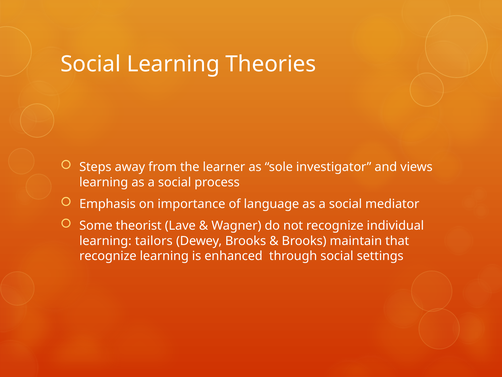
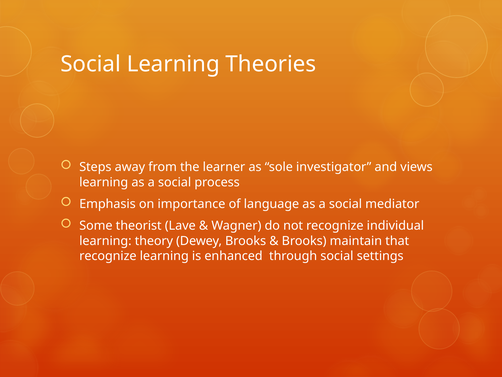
tailors: tailors -> theory
